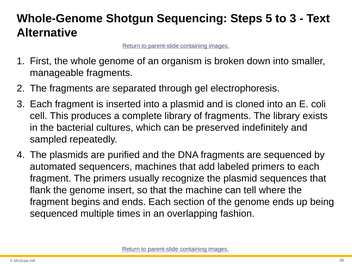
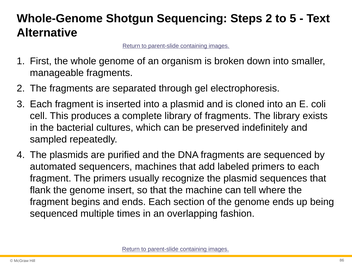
Steps 5: 5 -> 2
to 3: 3 -> 5
